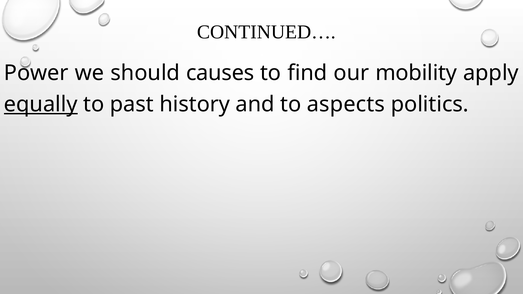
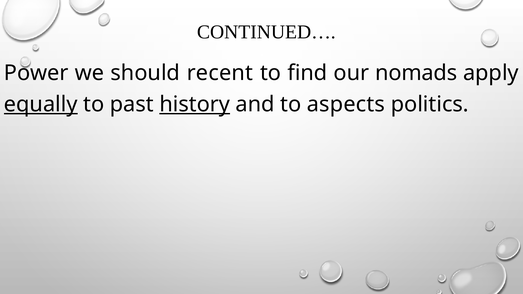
causes: causes -> recent
mobility: mobility -> nomads
history underline: none -> present
